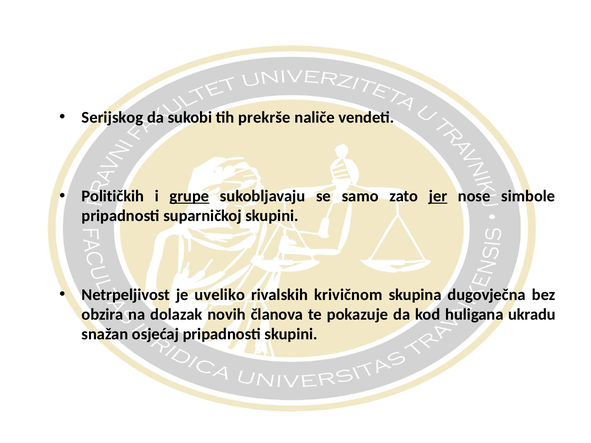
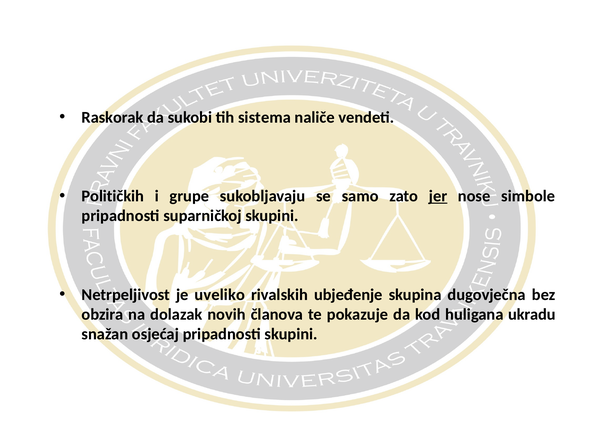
Serijskog: Serijskog -> Raskorak
prekrše: prekrše -> sistema
grupe underline: present -> none
krivičnom: krivičnom -> ubjeđenje
